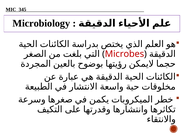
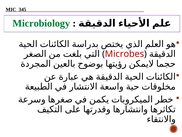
Microbiology colour: black -> green
